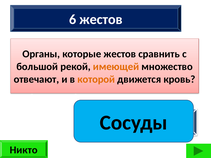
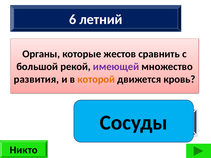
6 жестов: жестов -> летний
имеющей colour: orange -> purple
отвечают: отвечают -> развития
